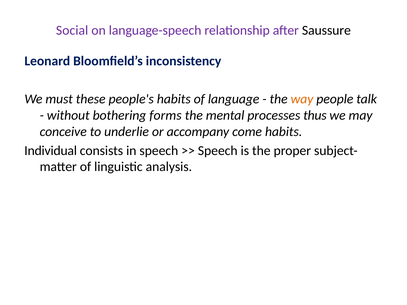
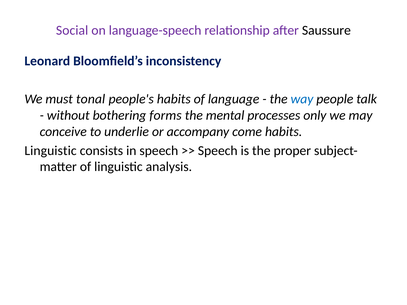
these: these -> tonal
way colour: orange -> blue
thus: thus -> only
Individual at (51, 151): Individual -> Linguistic
